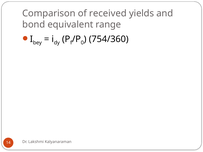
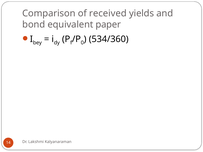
range: range -> paper
754/360: 754/360 -> 534/360
